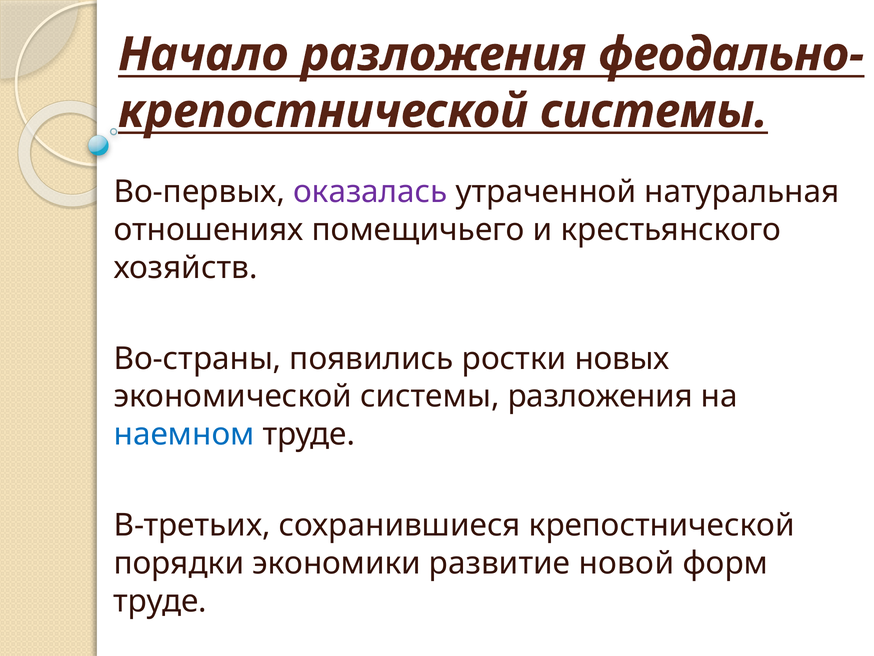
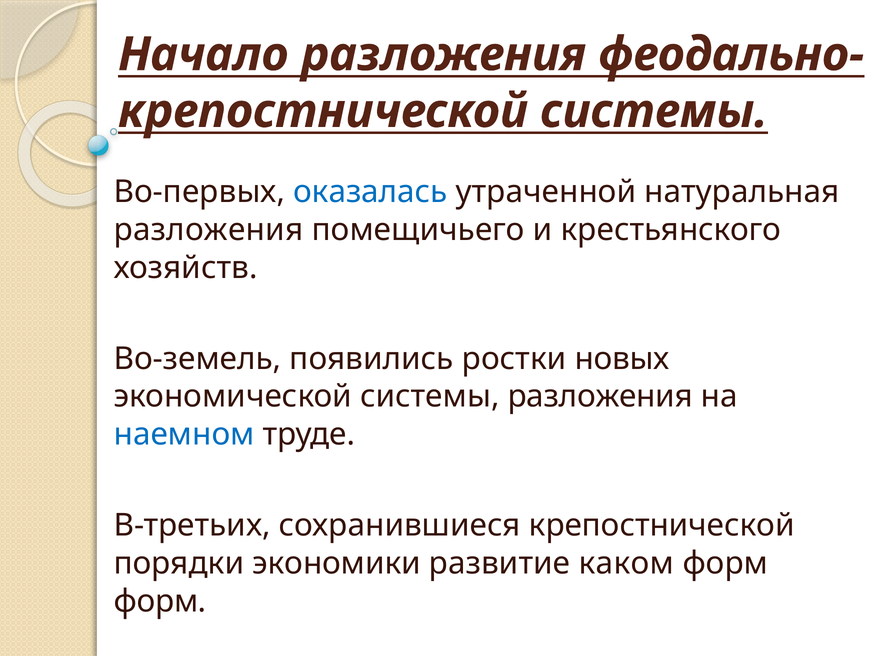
оказалась colour: purple -> blue
отношениях at (209, 230): отношениях -> разложения
Во-страны: Во-страны -> Во-земель
новой: новой -> каком
труде at (160, 601): труде -> форм
